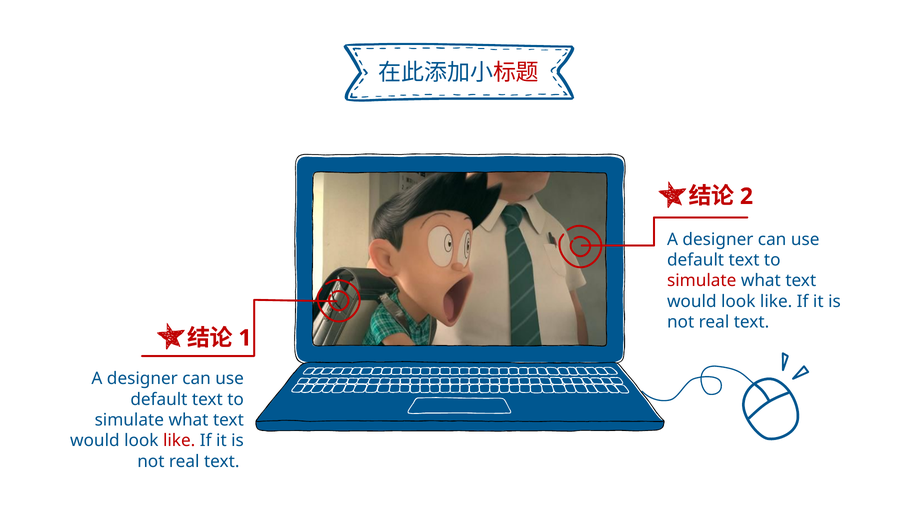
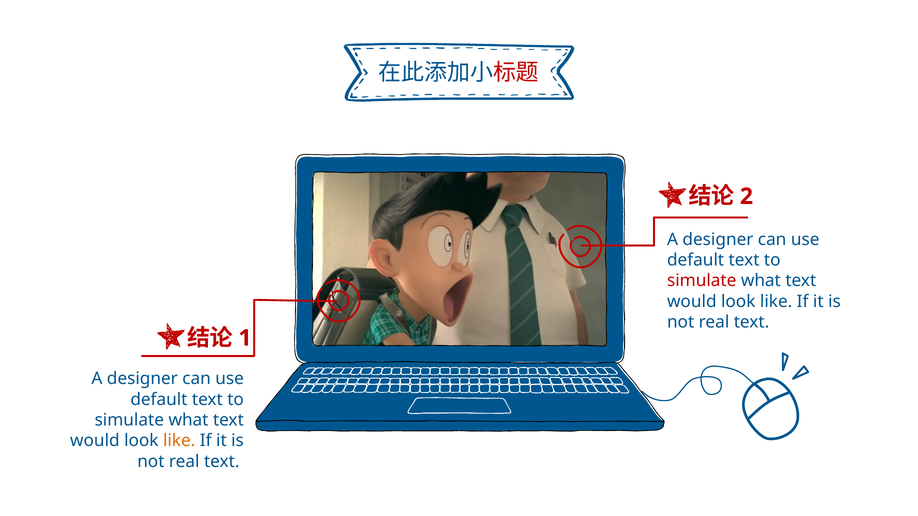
like at (179, 441) colour: red -> orange
